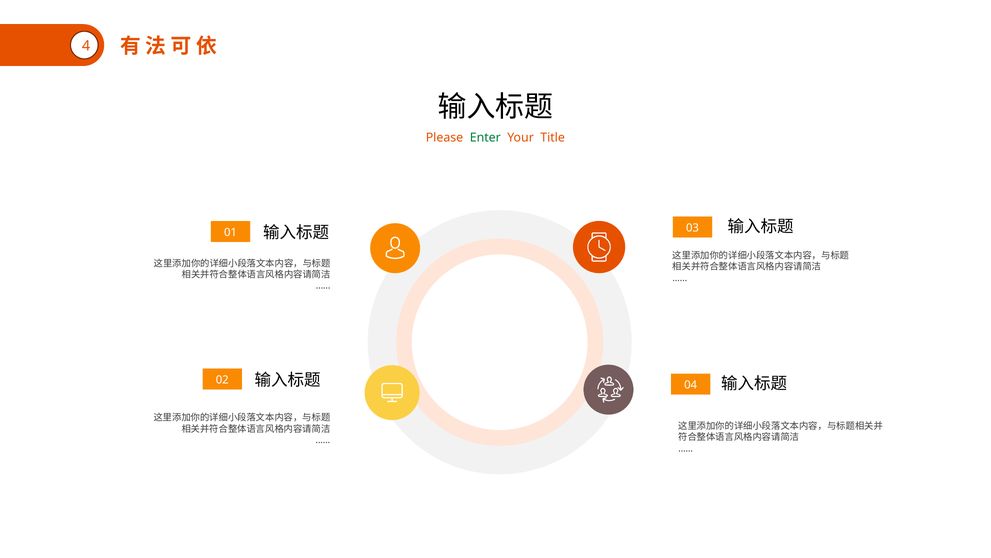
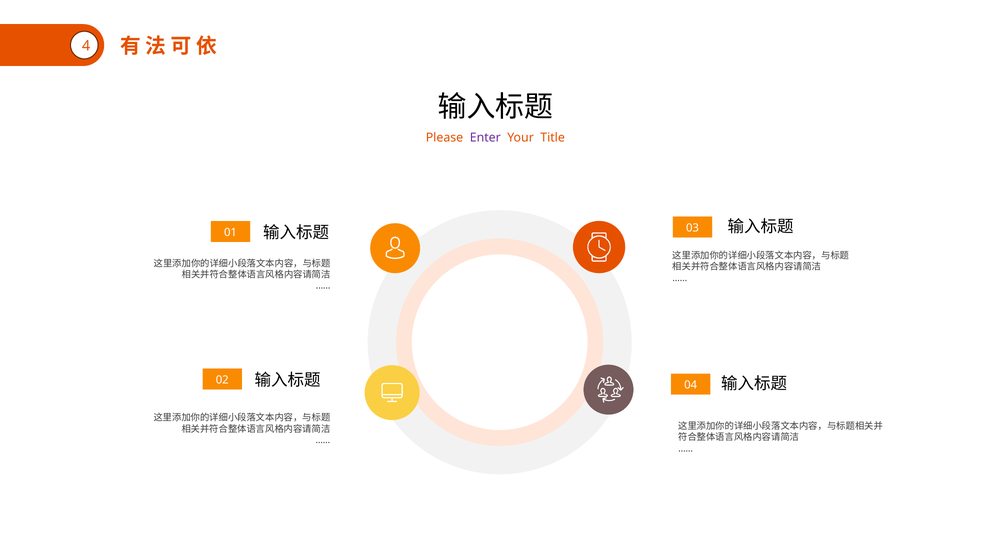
Enter colour: green -> purple
